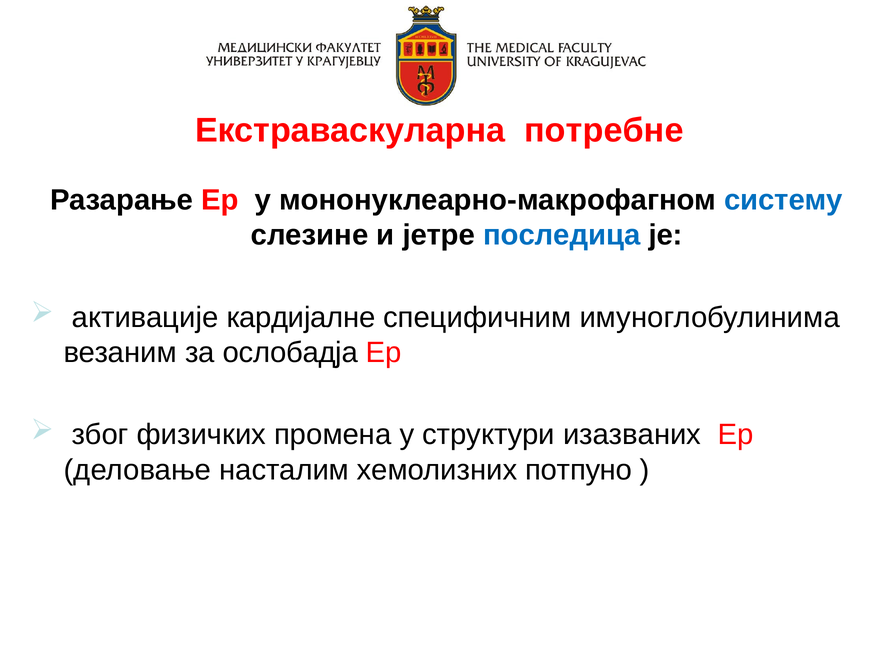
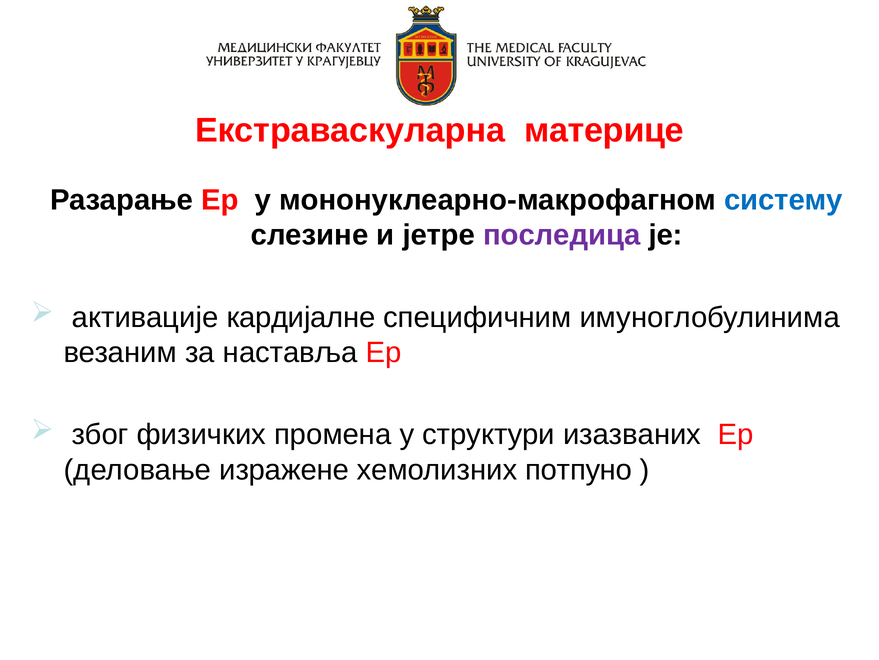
потребне: потребне -> материце
последица colour: blue -> purple
ослобадја: ослобадја -> наставља
насталим: насталим -> изражене
